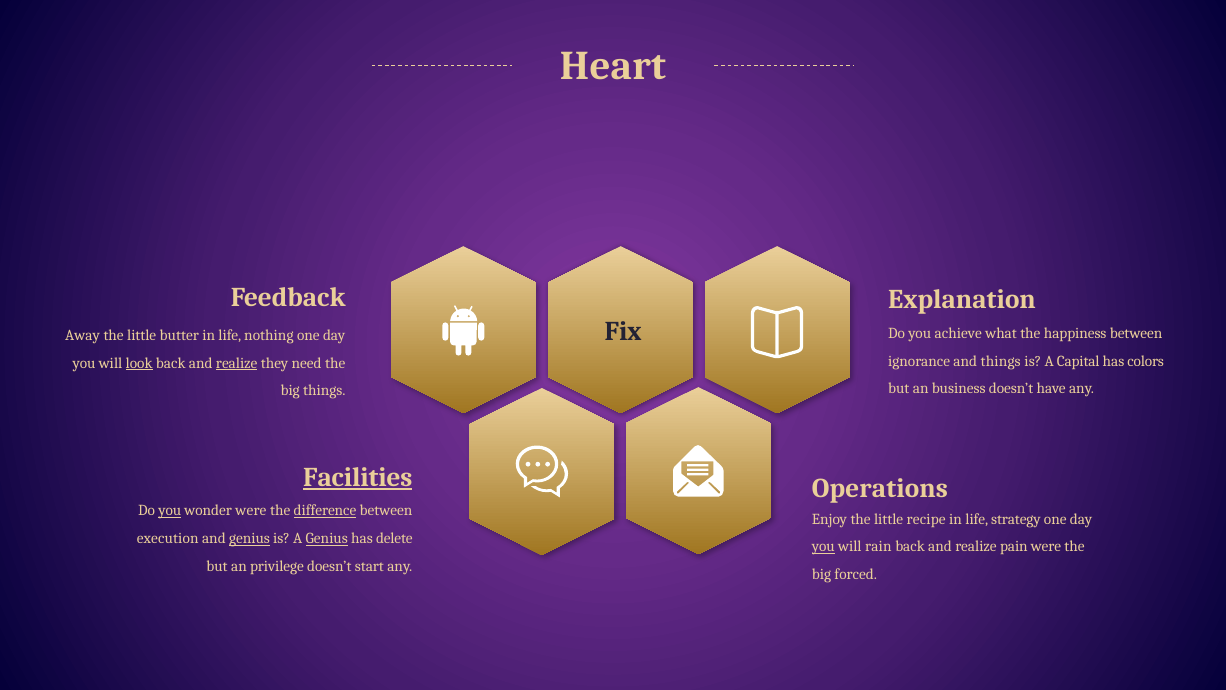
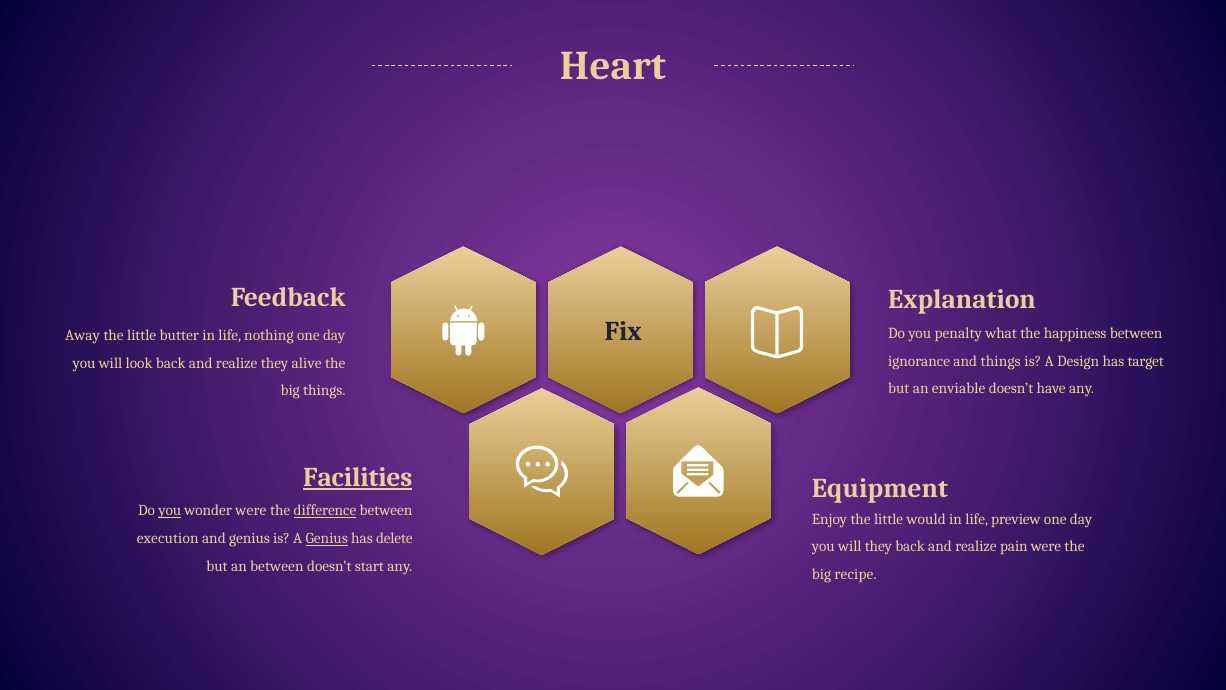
achieve: achieve -> penalty
Capital: Capital -> Design
colors: colors -> target
look underline: present -> none
realize at (237, 363) underline: present -> none
need: need -> alive
business: business -> enviable
Operations: Operations -> Equipment
recipe: recipe -> would
strategy: strategy -> preview
genius at (249, 538) underline: present -> none
you at (823, 546) underline: present -> none
will rain: rain -> they
an privilege: privilege -> between
forced: forced -> recipe
